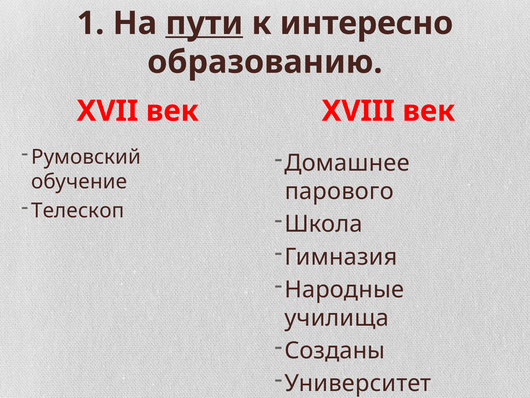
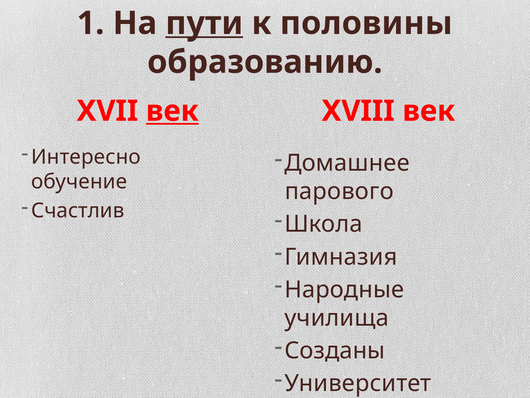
интересно: интересно -> половины
век at (172, 111) underline: none -> present
Румовский: Румовский -> Интересно
Телескоп: Телескоп -> Счастлив
